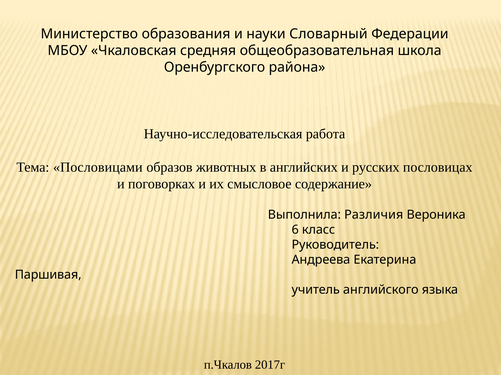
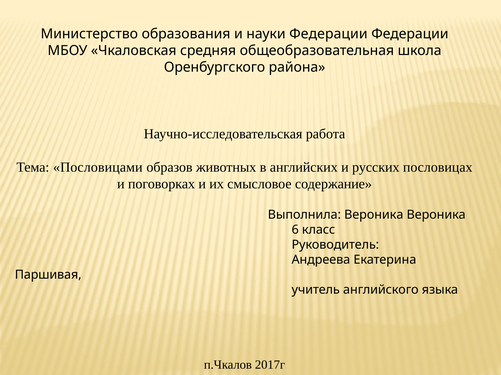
науки Словарный: Словарный -> Федерации
Выполнила Различия: Различия -> Вероника
